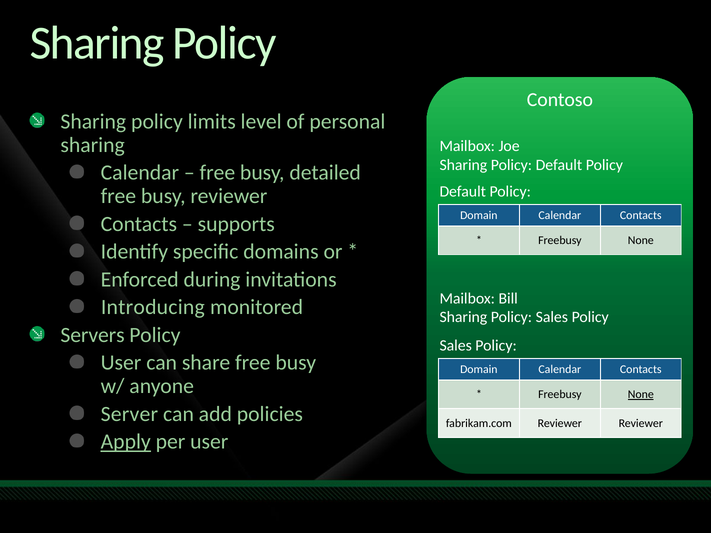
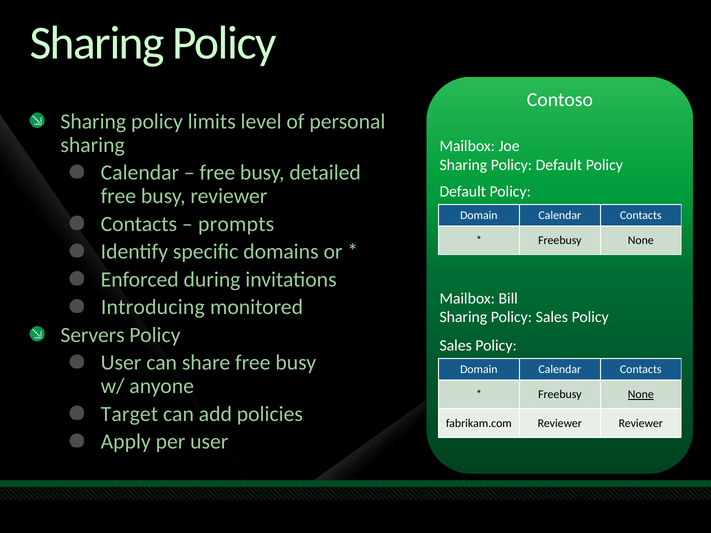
supports: supports -> prompts
Server: Server -> Target
Apply underline: present -> none
